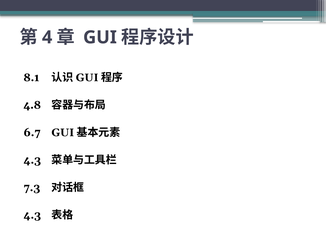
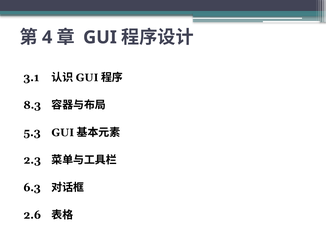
8.1: 8.1 -> 3.1
4.8: 4.8 -> 8.3
6.7: 6.7 -> 5.3
4.3 at (32, 160): 4.3 -> 2.3
7.3: 7.3 -> 6.3
4.3 at (32, 215): 4.3 -> 2.6
